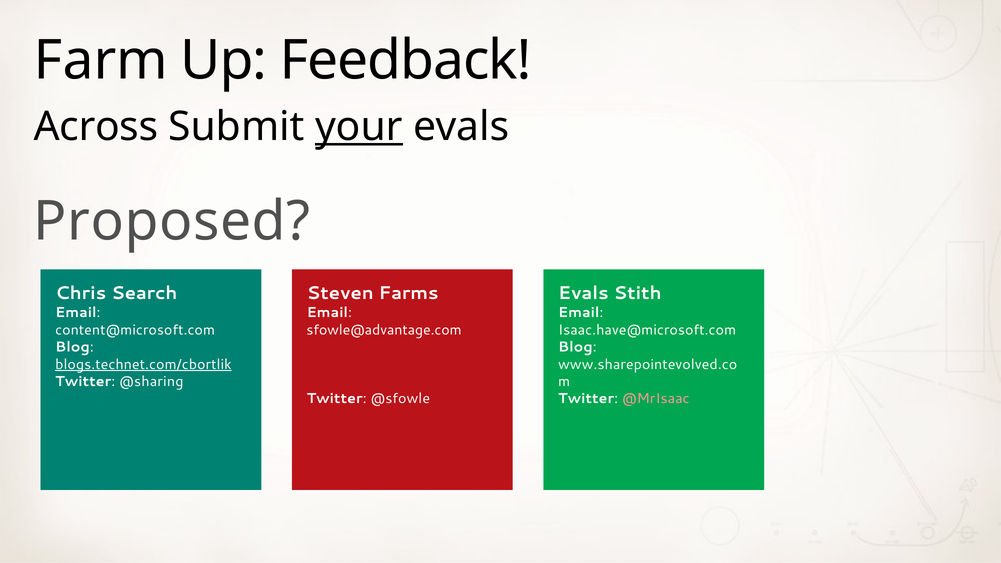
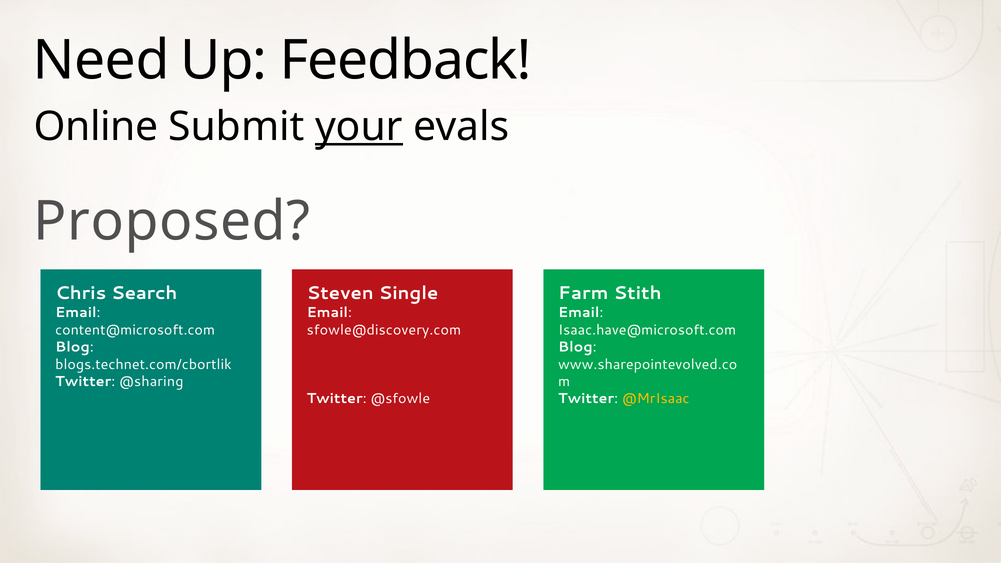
Farm: Farm -> Need
Across: Across -> Online
Farms: Farms -> Single
Evals at (583, 293): Evals -> Farm
sfowle@advantage.com: sfowle@advantage.com -> sfowle@discovery.com
blogs.technet.com/cbortlik underline: present -> none
@MrIsaac colour: pink -> yellow
